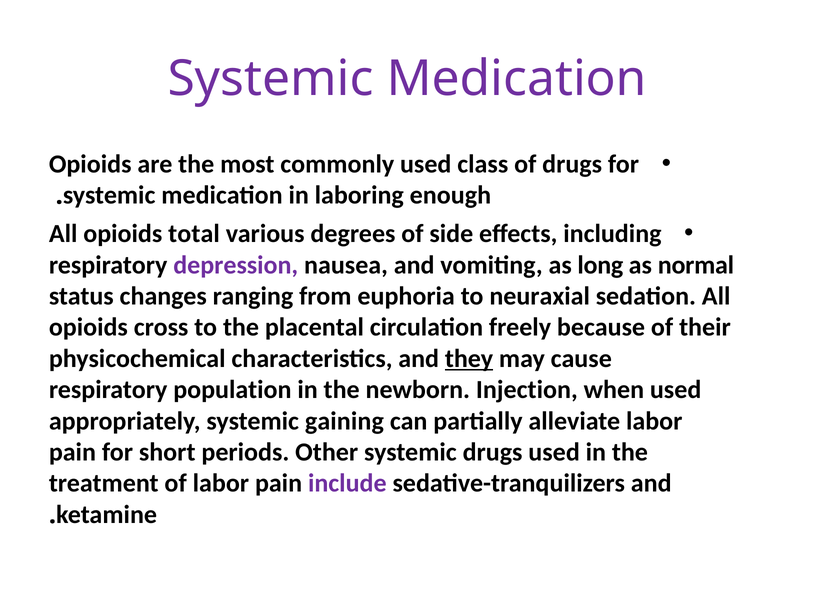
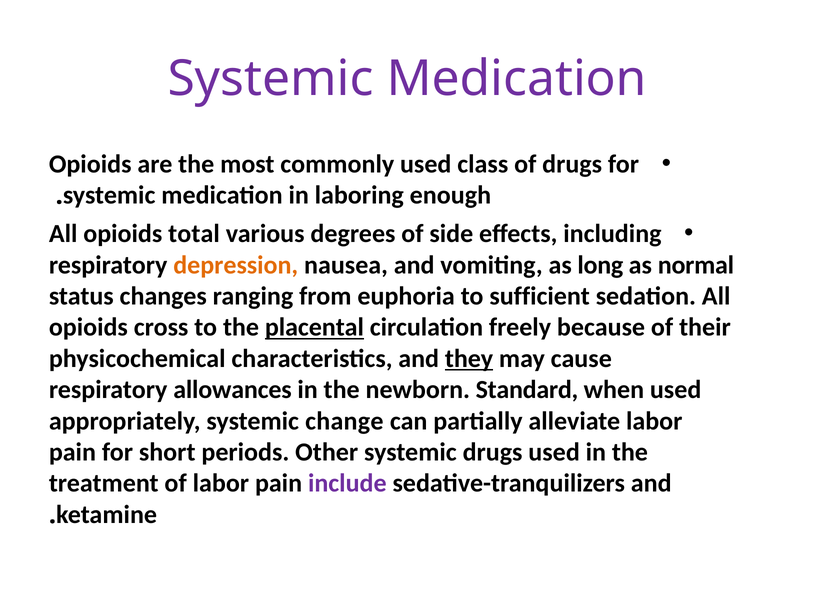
depression colour: purple -> orange
neuraxial: neuraxial -> sufficient
placental underline: none -> present
population: population -> allowances
Injection: Injection -> Standard
gaining: gaining -> change
